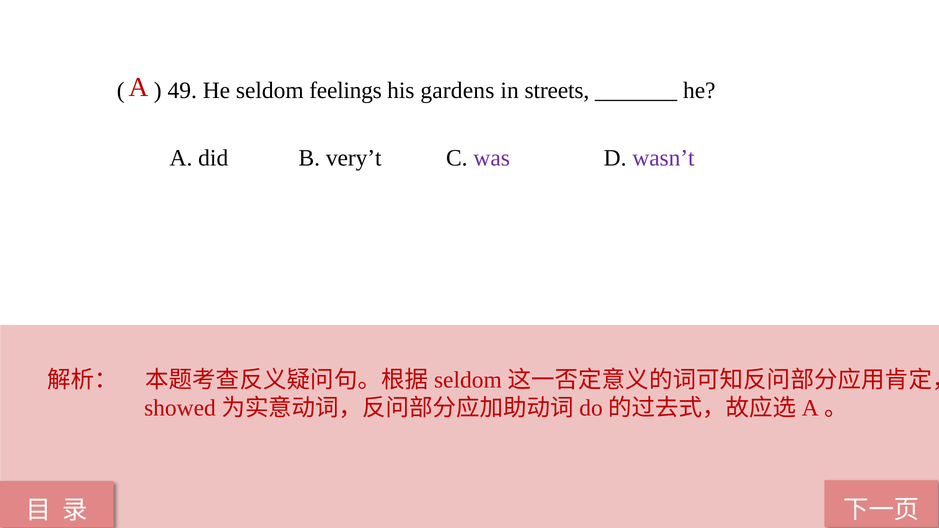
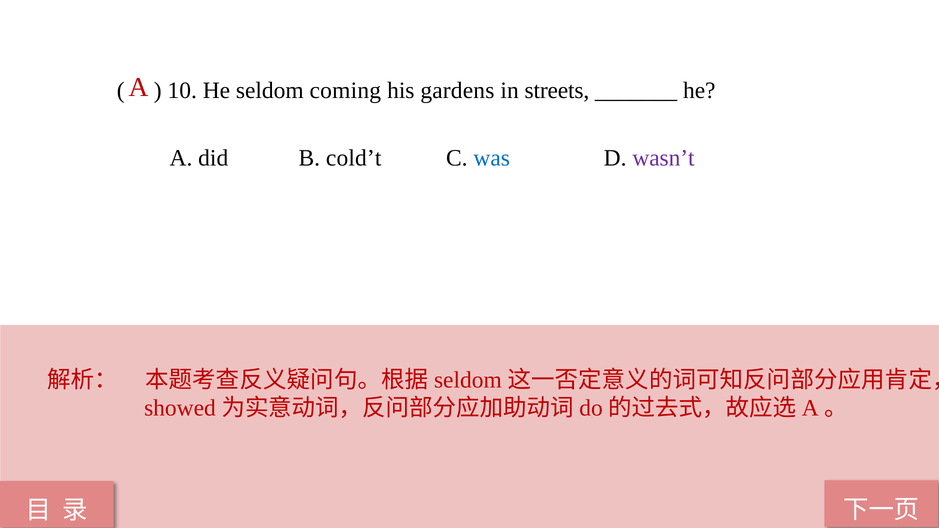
49: 49 -> 10
feelings: feelings -> coming
very’t: very’t -> cold’t
was colour: purple -> blue
